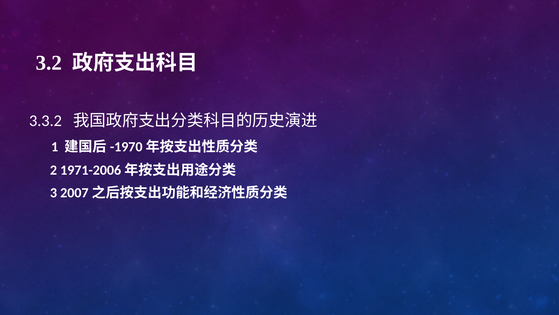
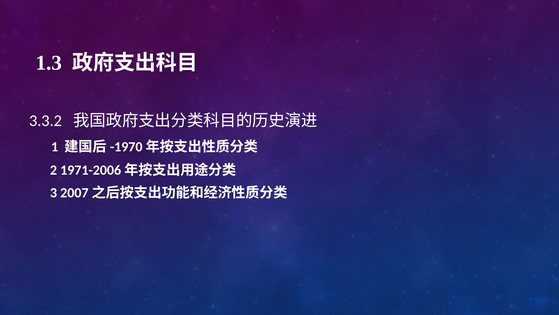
3.2: 3.2 -> 1.3
